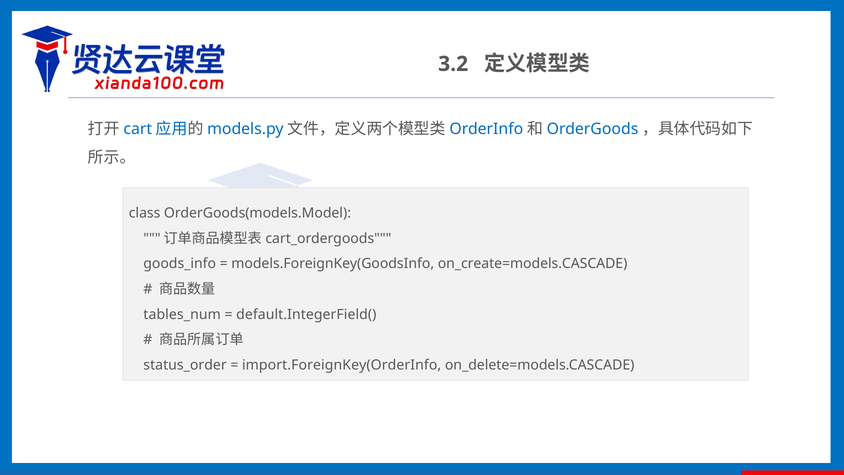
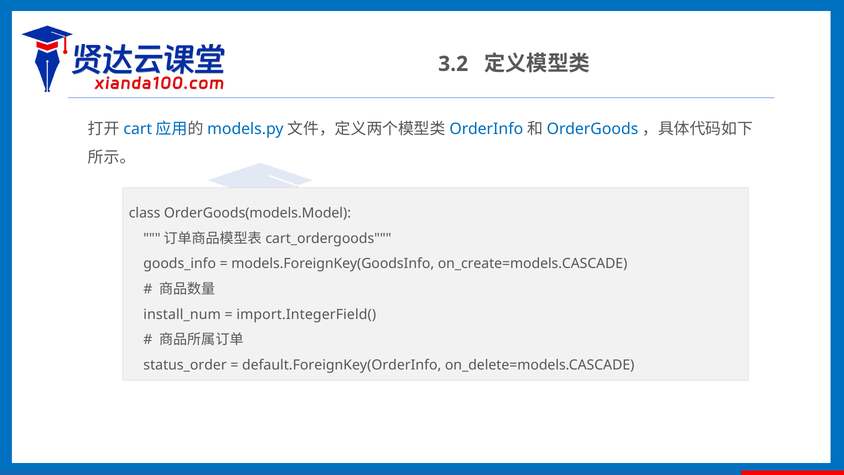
tables_num: tables_num -> install_num
default.IntegerField(: default.IntegerField( -> import.IntegerField(
import.ForeignKey(OrderInfo: import.ForeignKey(OrderInfo -> default.ForeignKey(OrderInfo
